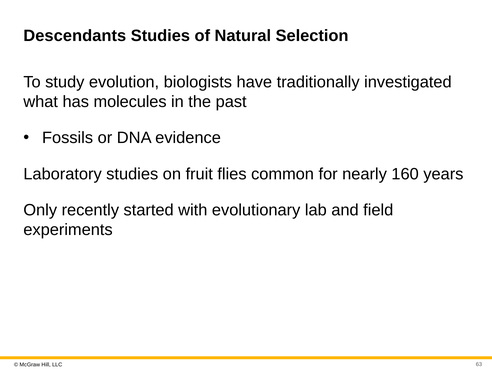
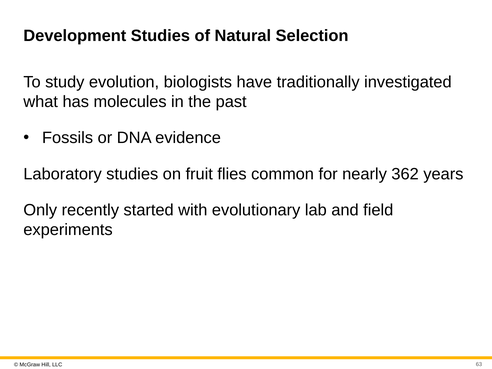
Descendants: Descendants -> Development
160: 160 -> 362
